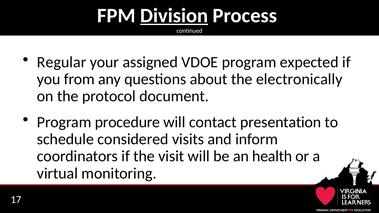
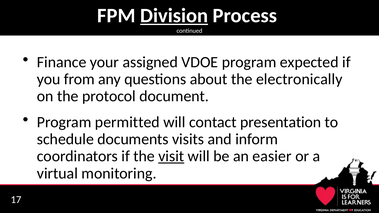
Regular: Regular -> Finance
procedure: procedure -> permitted
considered: considered -> documents
visit underline: none -> present
health: health -> easier
